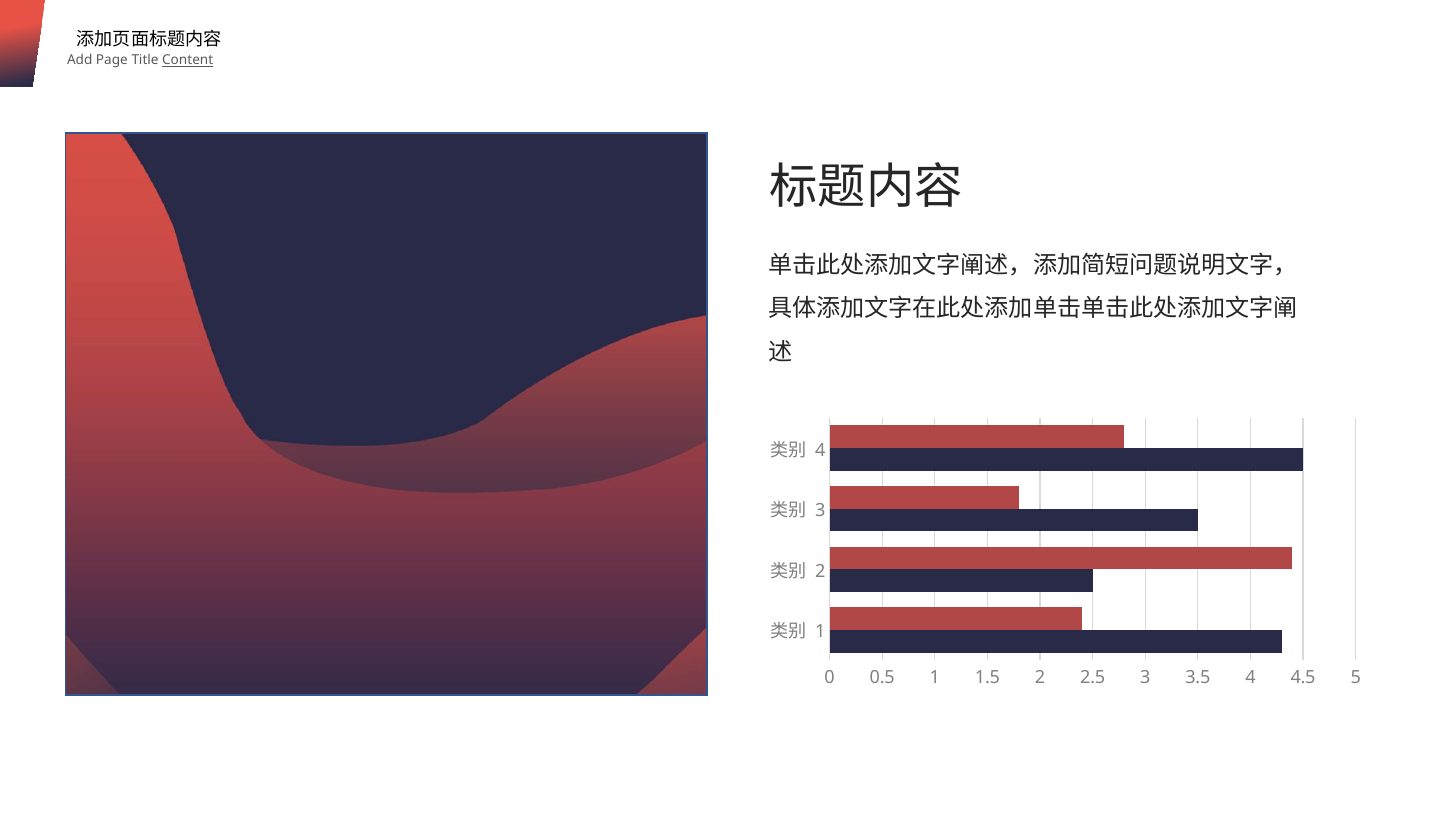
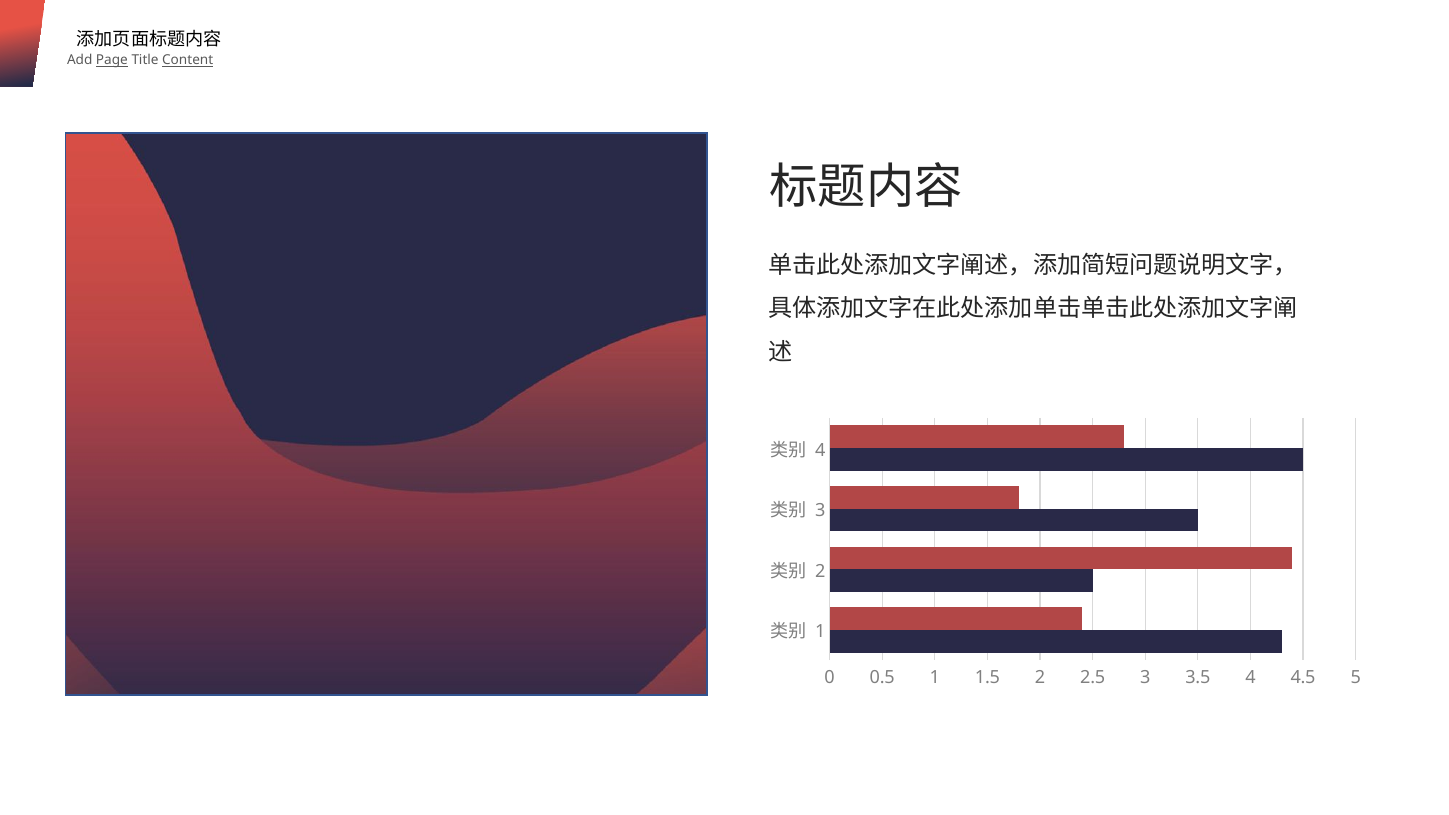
Page underline: none -> present
